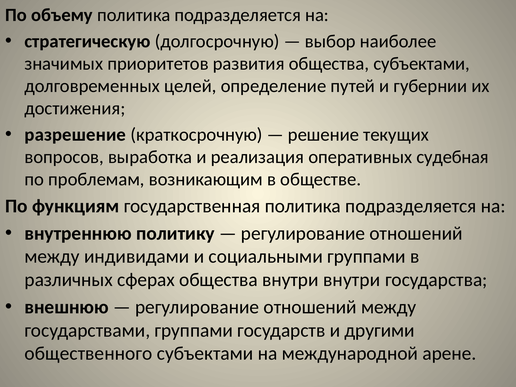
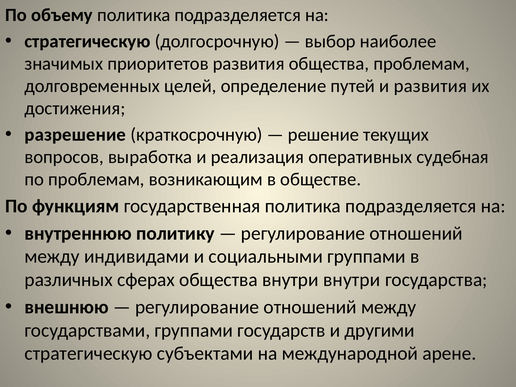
общества субъектами: субъектами -> проблемам
и губернии: губернии -> развития
общественного at (88, 354): общественного -> стратегическую
